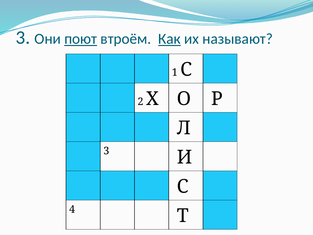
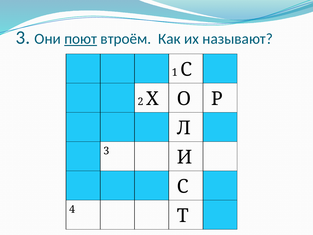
Как underline: present -> none
